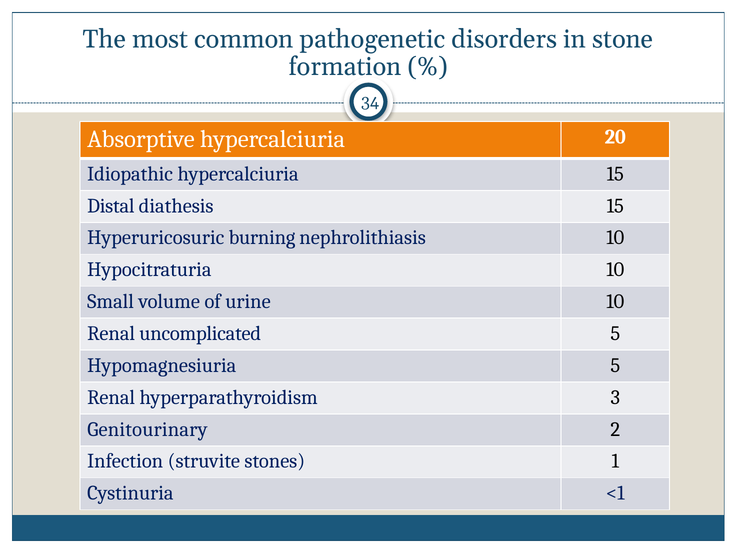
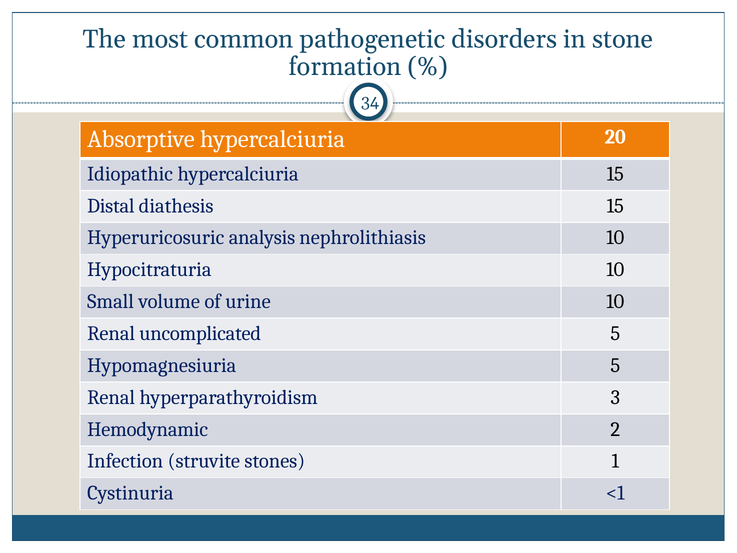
burning: burning -> analysis
Genitourinary: Genitourinary -> Hemodynamic
